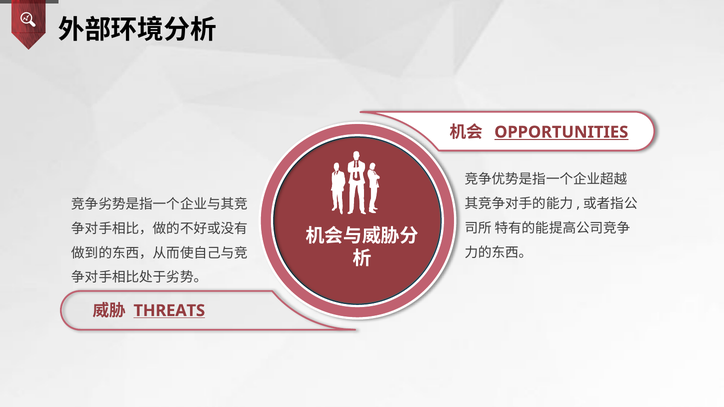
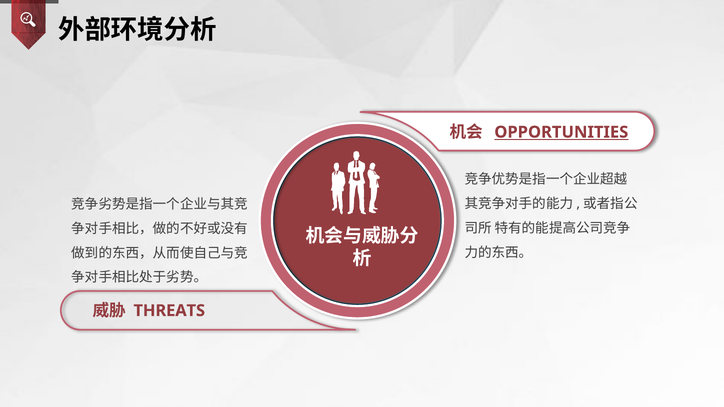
THREATS underline: present -> none
